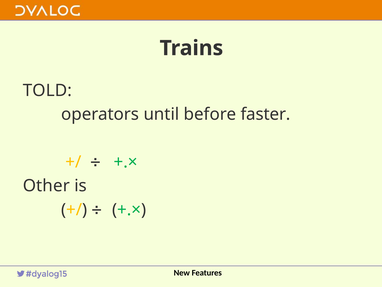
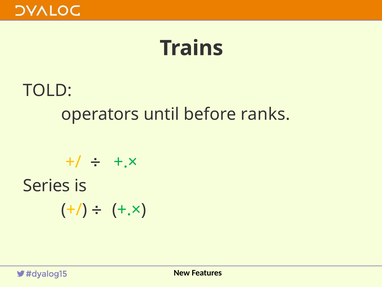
faster: faster -> ranks
Other: Other -> Series
